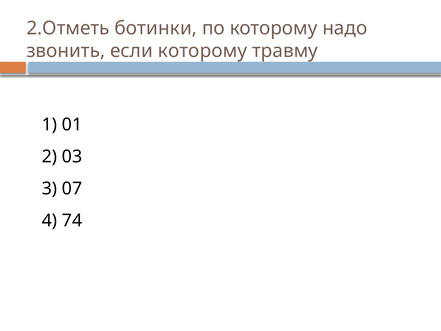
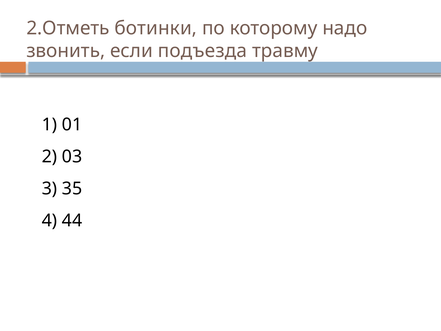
если которому: которому -> подъезда
07: 07 -> 35
74: 74 -> 44
